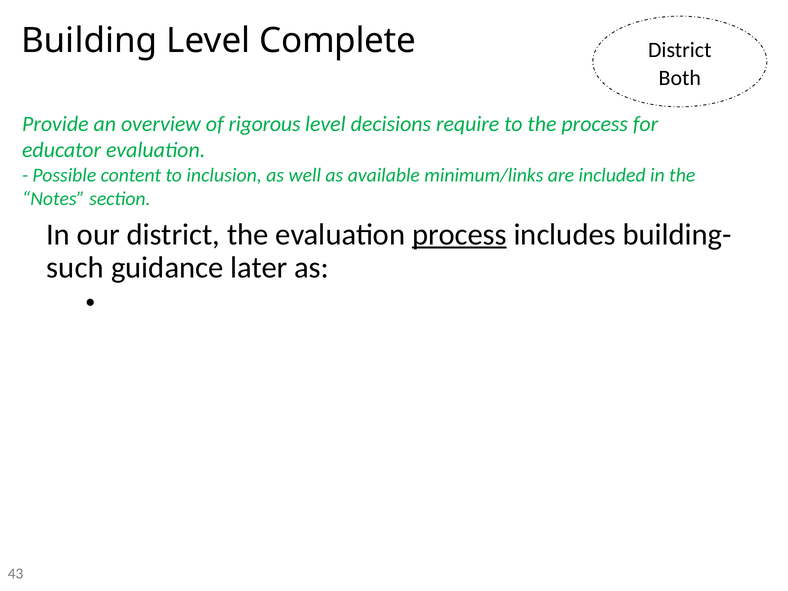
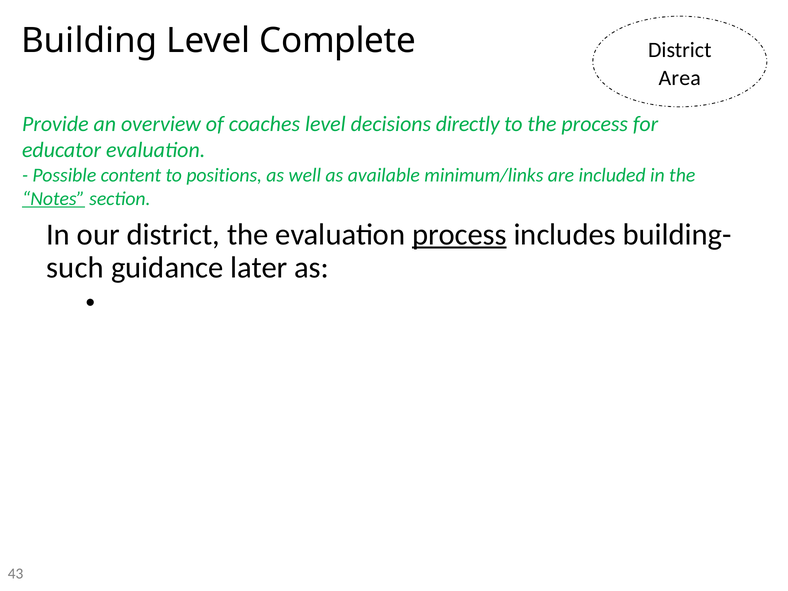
Both: Both -> Area
rigorous: rigorous -> coaches
require: require -> directly
inclusion: inclusion -> positions
Notes underline: none -> present
